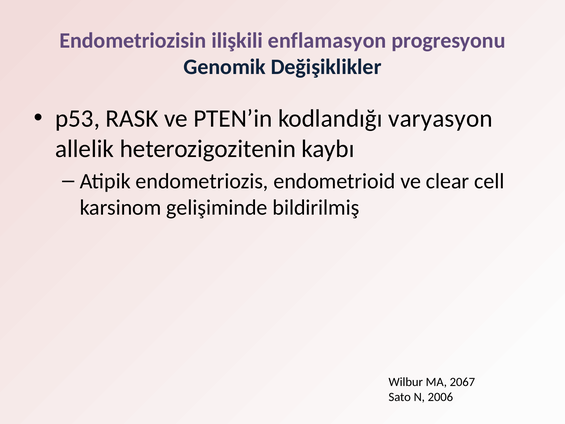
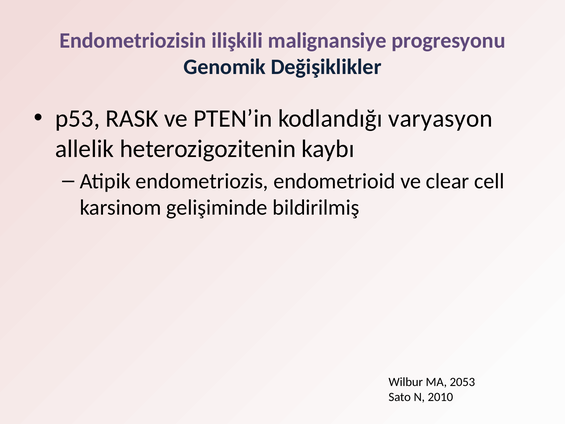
enflamasyon: enflamasyon -> malignansiye
2067: 2067 -> 2053
2006: 2006 -> 2010
